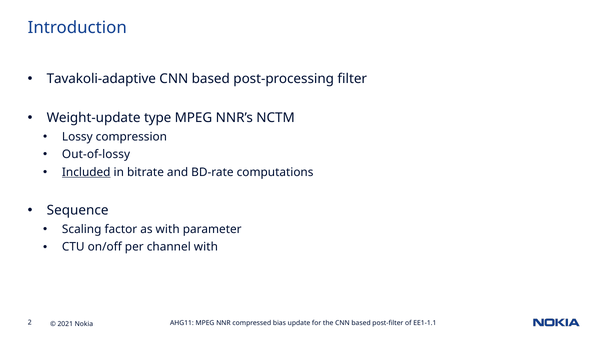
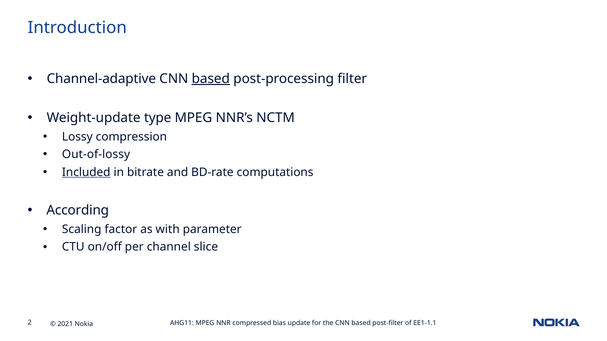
Tavakoli-adaptive: Tavakoli-adaptive -> Channel-adaptive
based at (211, 79) underline: none -> present
Sequence: Sequence -> According
channel with: with -> slice
